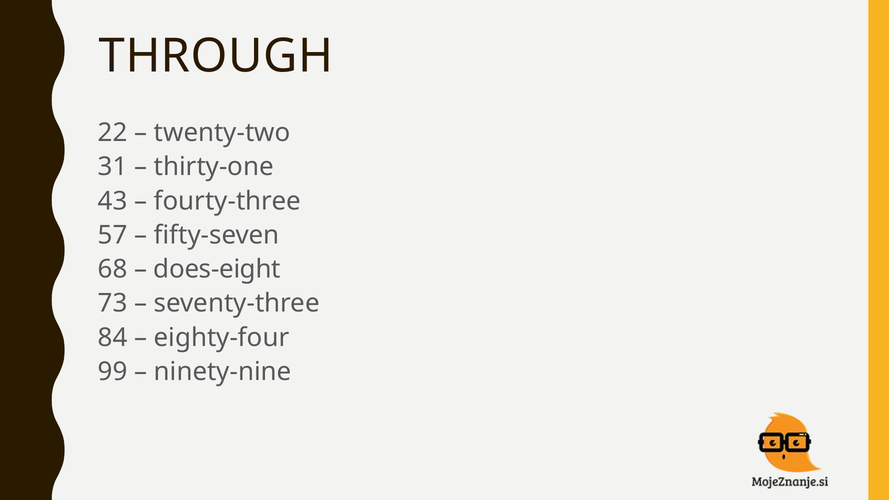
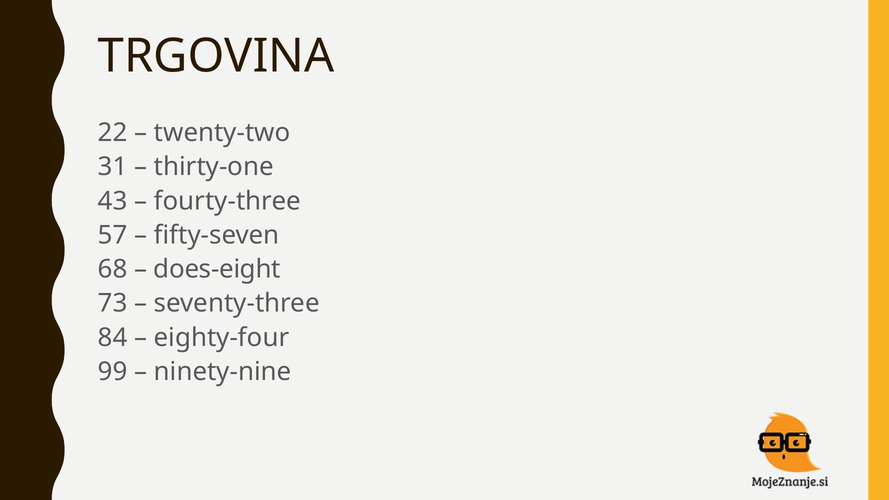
THROUGH: THROUGH -> TRGOVINA
